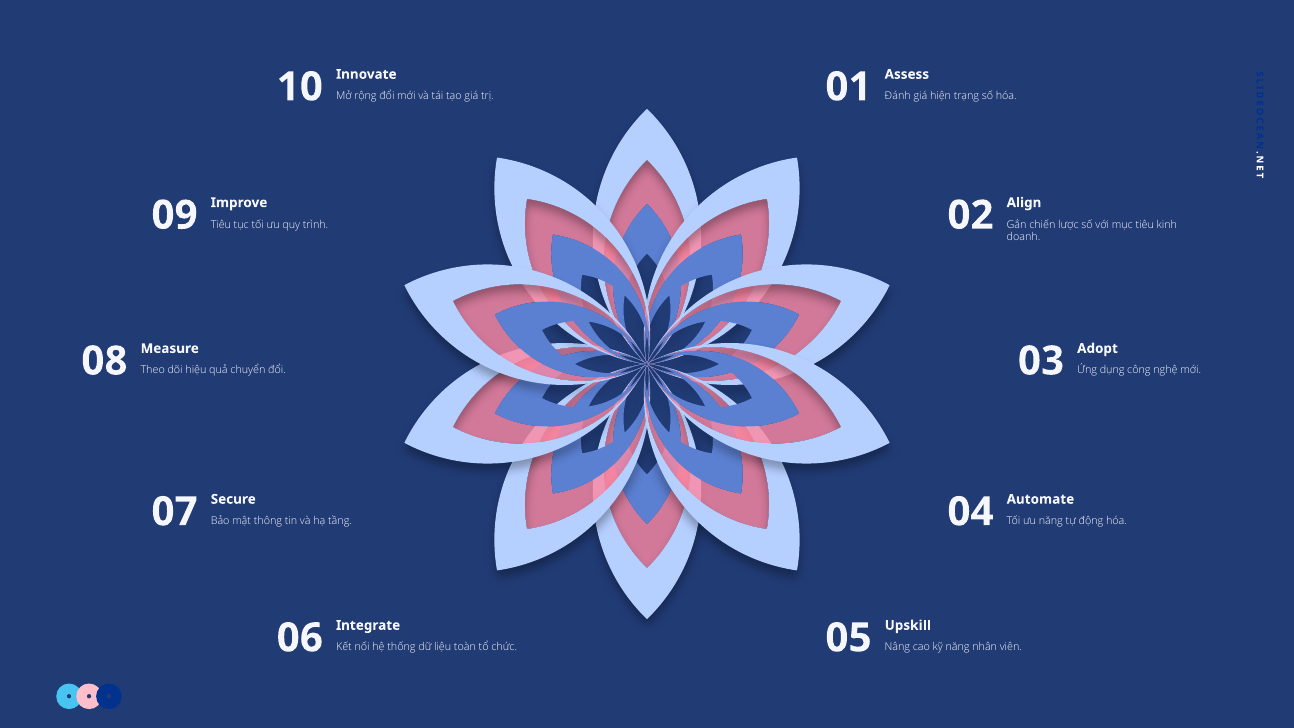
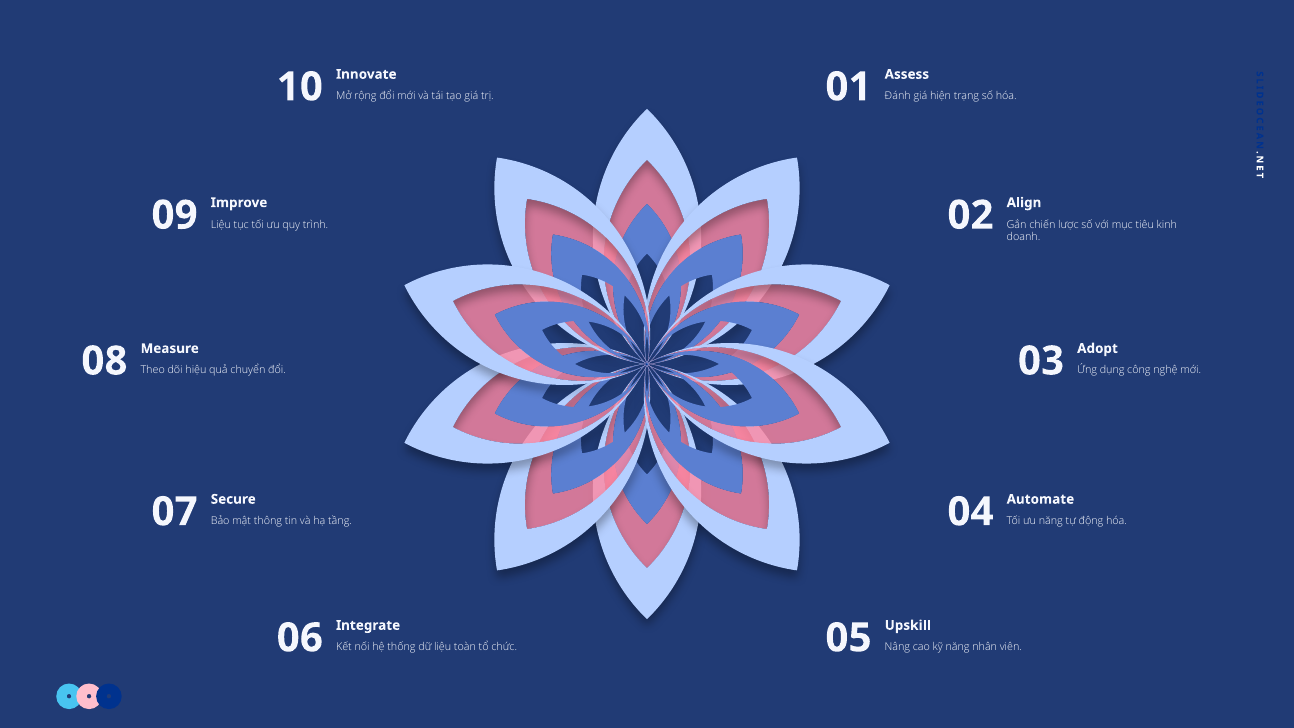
Tiêu at (221, 224): Tiêu -> Liệu
